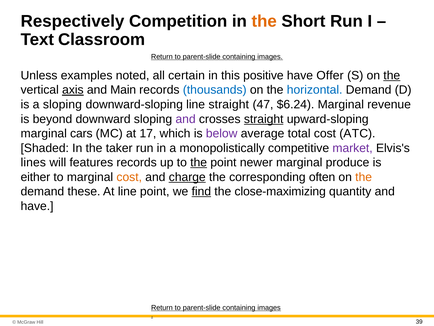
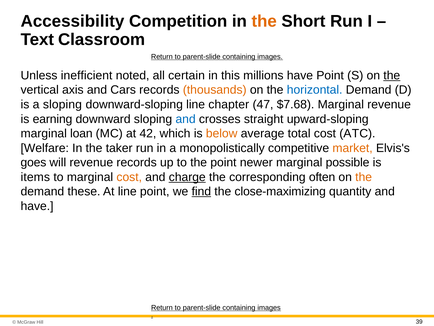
Respectively: Respectively -> Accessibility
examples: examples -> inefficient
positive: positive -> millions
have Offer: Offer -> Point
axis underline: present -> none
Main: Main -> Cars
thousands colour: blue -> orange
line straight: straight -> chapter
$6.24: $6.24 -> $7.68
beyond: beyond -> earning
and at (186, 119) colour: purple -> blue
straight at (264, 119) underline: present -> none
cars: cars -> loan
17: 17 -> 42
below colour: purple -> orange
Shaded: Shaded -> Welfare
market colour: purple -> orange
lines: lines -> goes
will features: features -> revenue
the at (199, 162) underline: present -> none
produce: produce -> possible
either: either -> items
